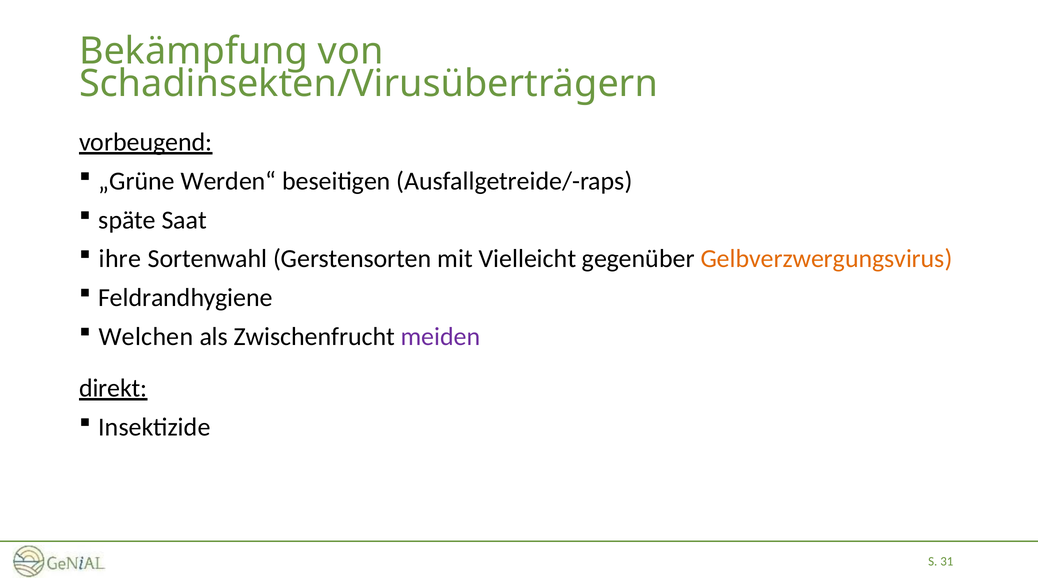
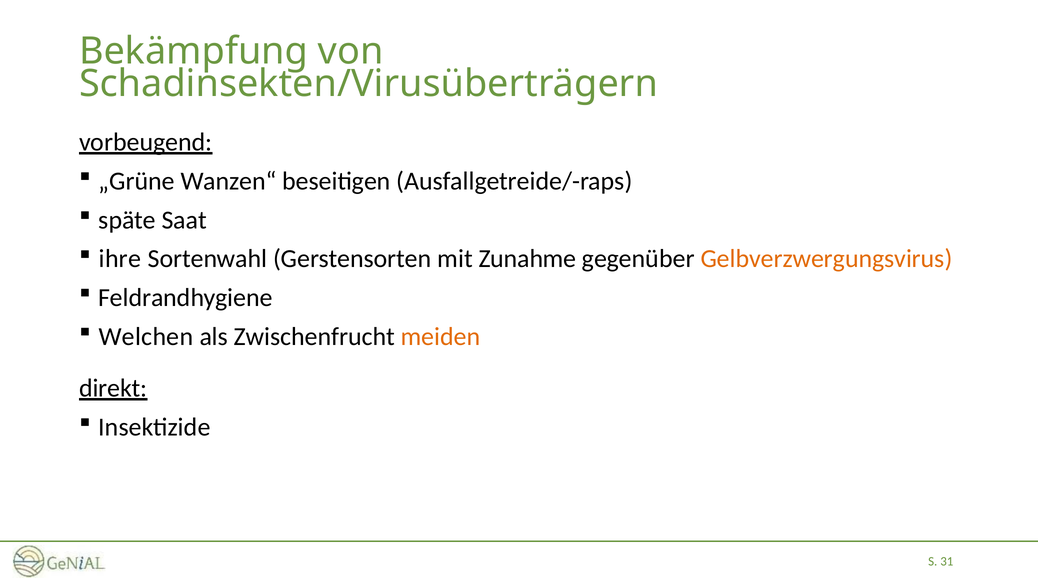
Werden“: Werden“ -> Wanzen“
Vielleicht: Vielleicht -> Zunahme
meiden colour: purple -> orange
